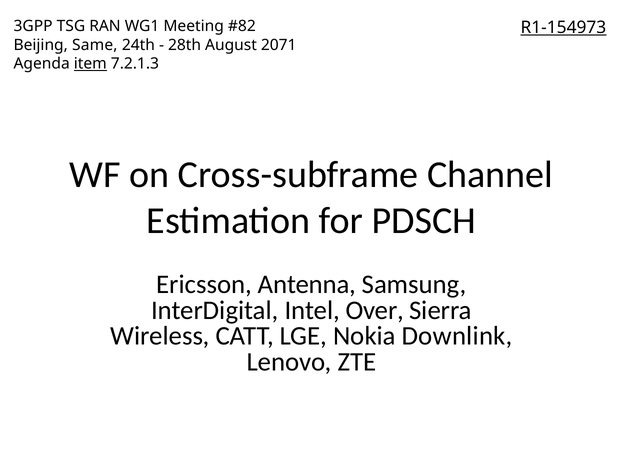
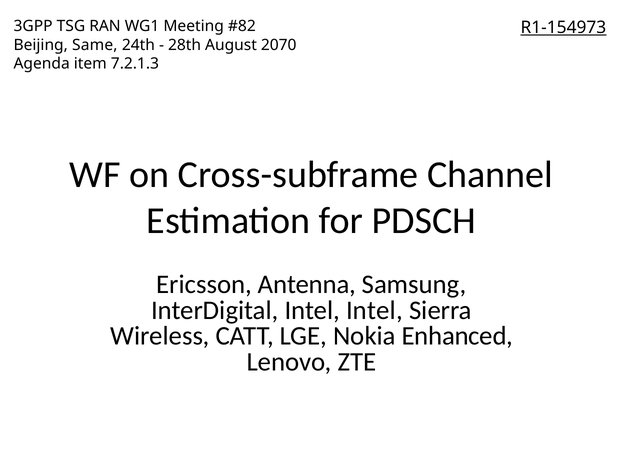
2071: 2071 -> 2070
item underline: present -> none
Intel Over: Over -> Intel
Downlink: Downlink -> Enhanced
